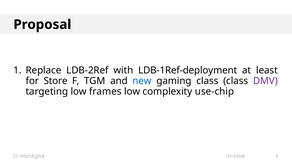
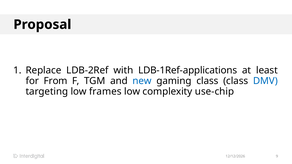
LDB-1Ref-deployment: LDB-1Ref-deployment -> LDB-1Ref-applications
Store: Store -> From
DMV colour: purple -> blue
